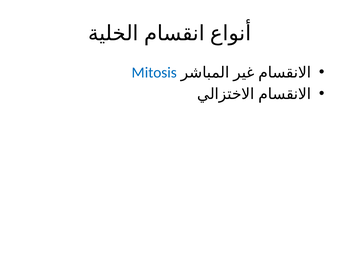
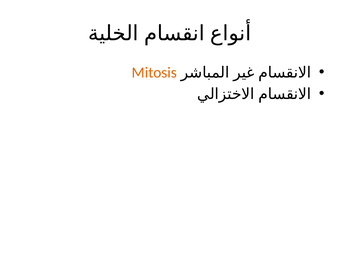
Mitosis colour: blue -> orange
